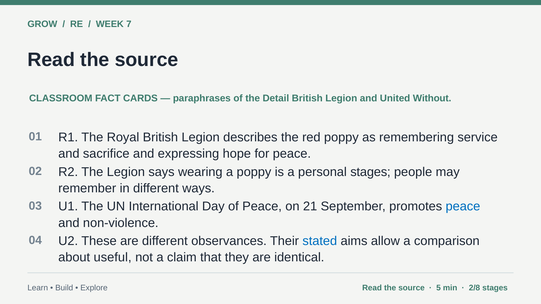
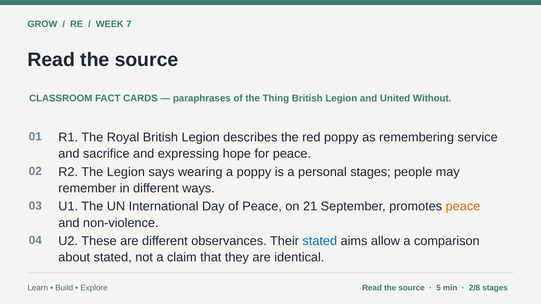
Detail: Detail -> Thing
peace at (463, 207) colour: blue -> orange
about useful: useful -> stated
